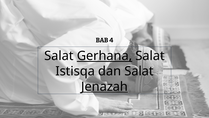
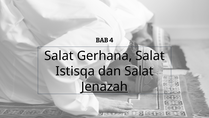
Gerhana underline: present -> none
